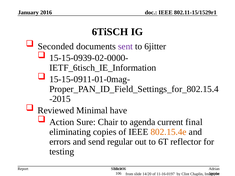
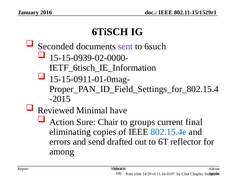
6jitter: 6jitter -> 6such
agenda: agenda -> groups
802.15.4e colour: orange -> blue
regular: regular -> drafted
testing: testing -> among
